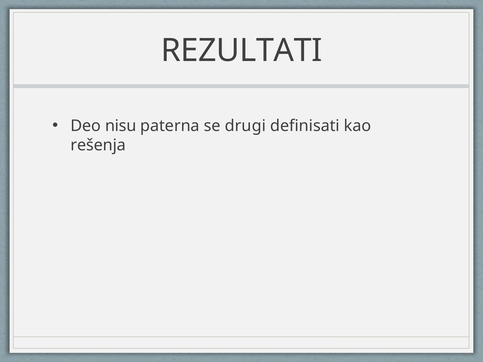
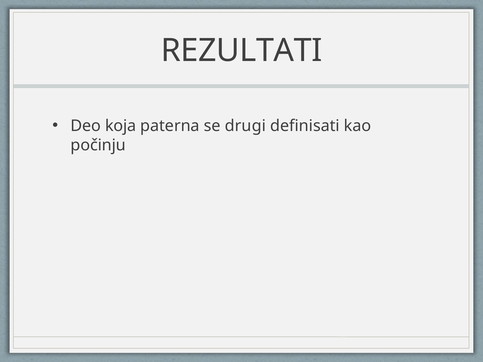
nisu: nisu -> koja
rešenja: rešenja -> počinju
